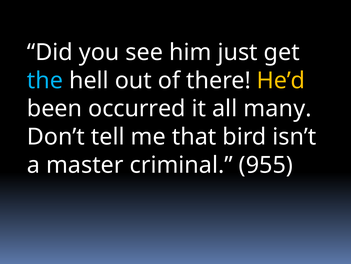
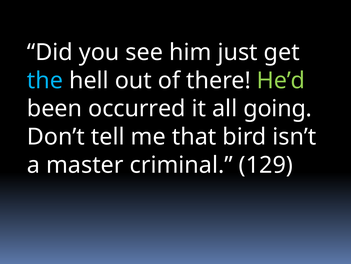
He’d colour: yellow -> light green
many: many -> going
955: 955 -> 129
